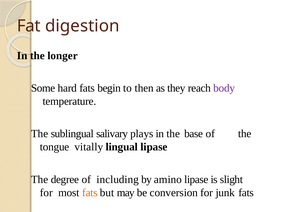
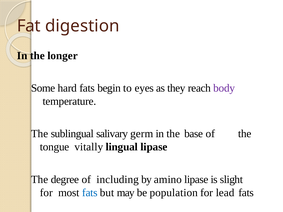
then: then -> eyes
plays: plays -> germ
fats at (90, 193) colour: orange -> blue
conversion: conversion -> population
junk: junk -> lead
